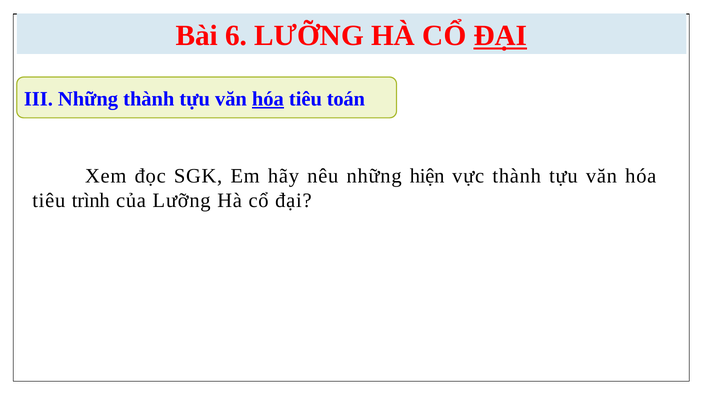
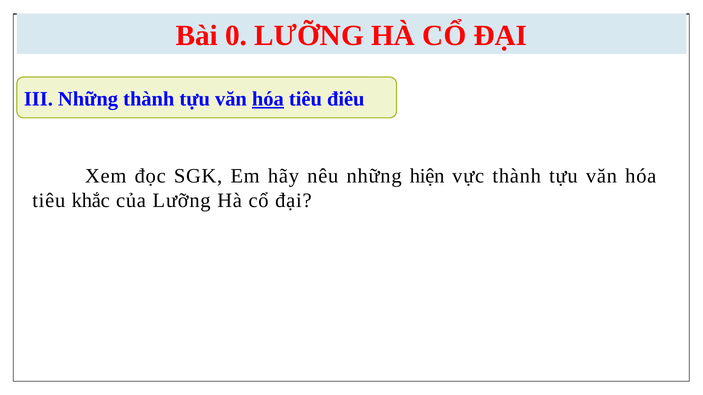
6: 6 -> 0
ĐẠI at (500, 36) underline: present -> none
toán: toán -> điêu
trình: trình -> khắc
